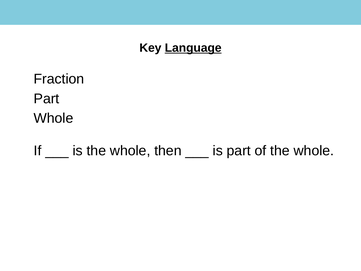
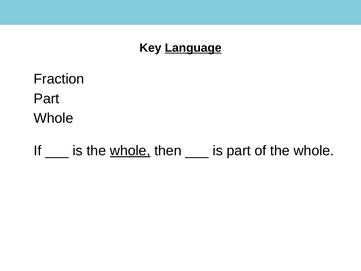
whole at (130, 151) underline: none -> present
